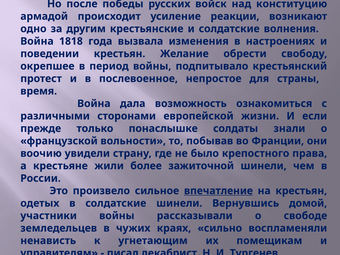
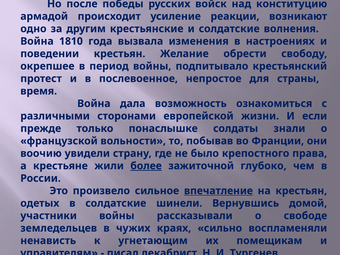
1818: 1818 -> 1810
более underline: none -> present
зажиточной шинели: шинели -> глубоко
